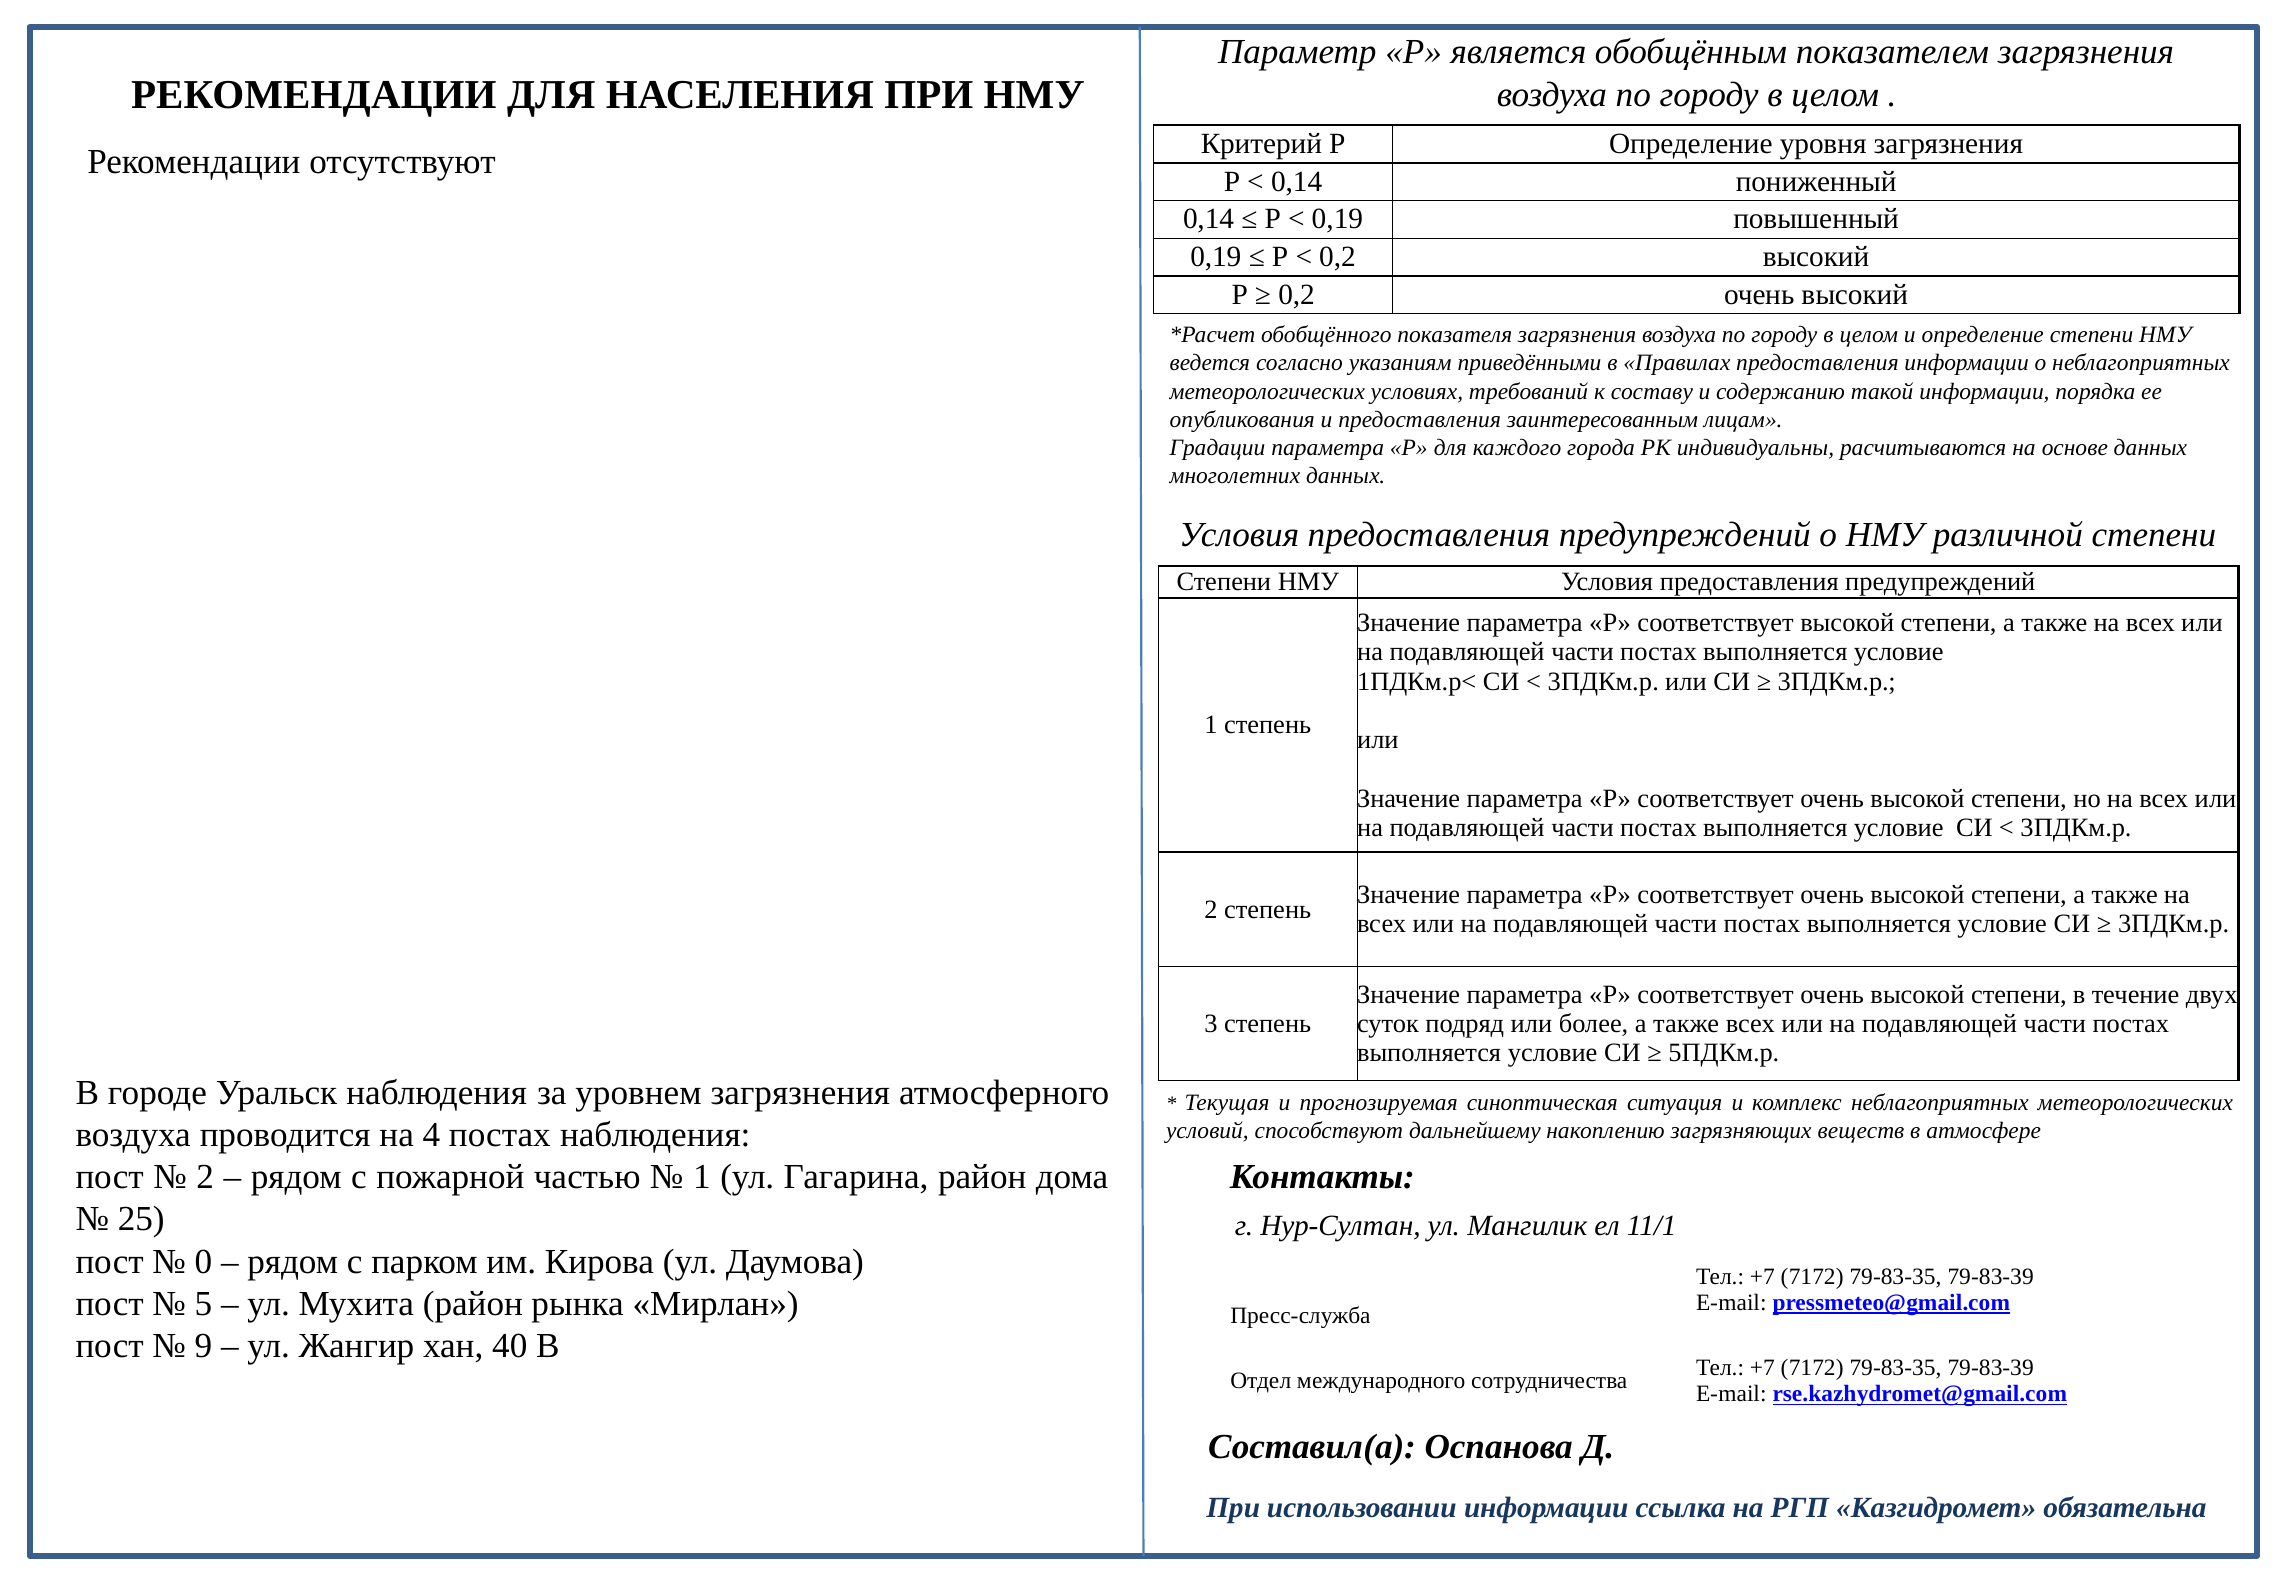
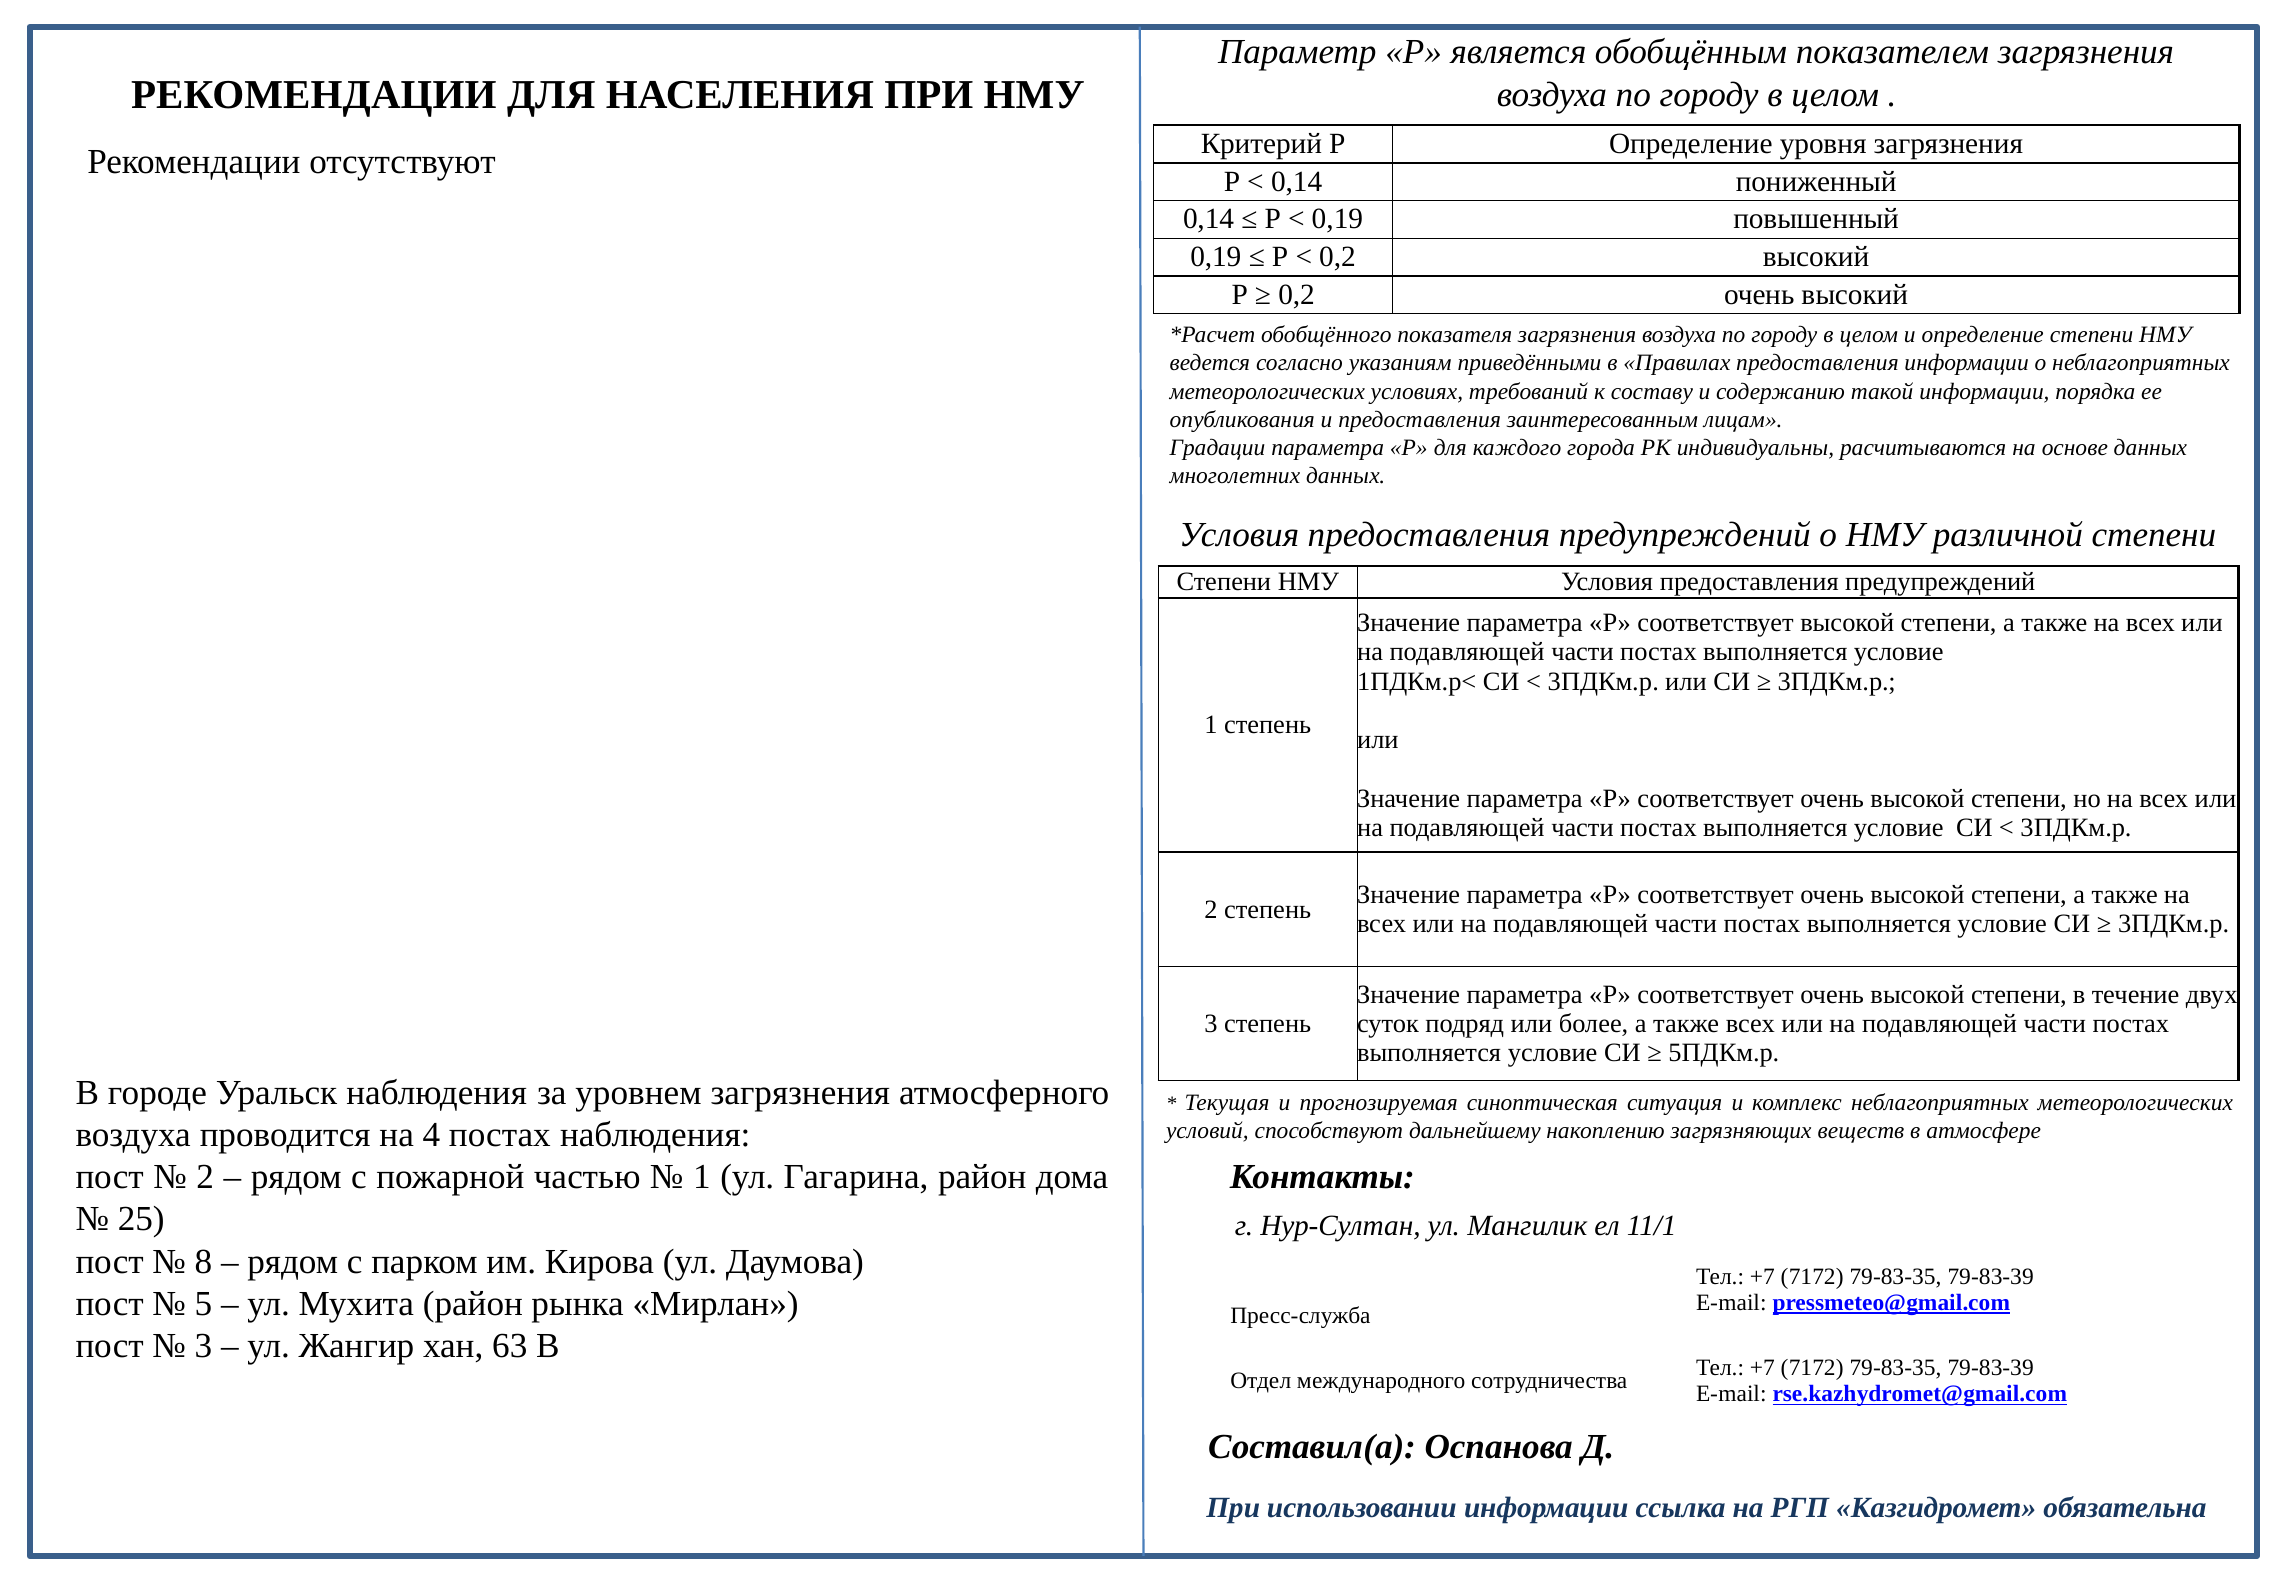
0: 0 -> 8
9 at (203, 1346): 9 -> 3
40: 40 -> 63
